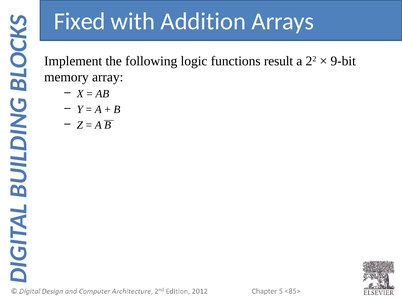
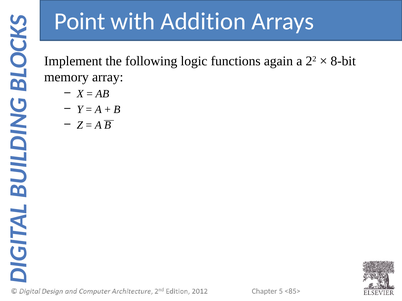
Fixed: Fixed -> Point
result: result -> again
9-bit: 9-bit -> 8-bit
